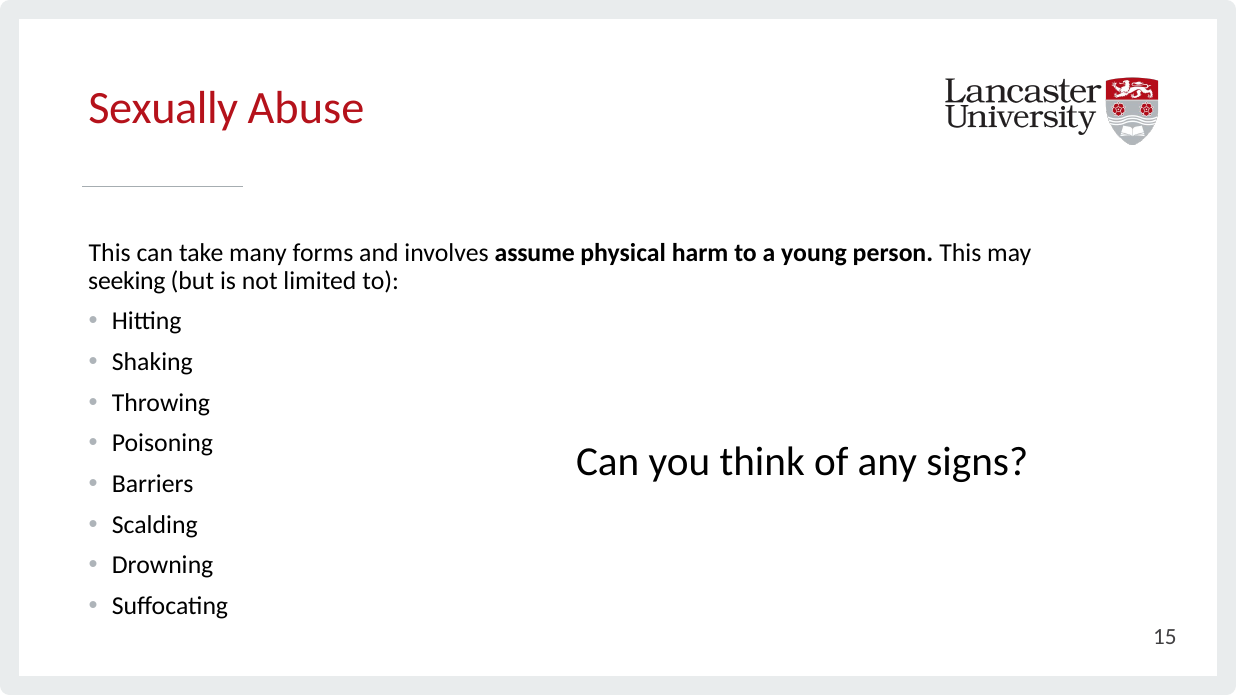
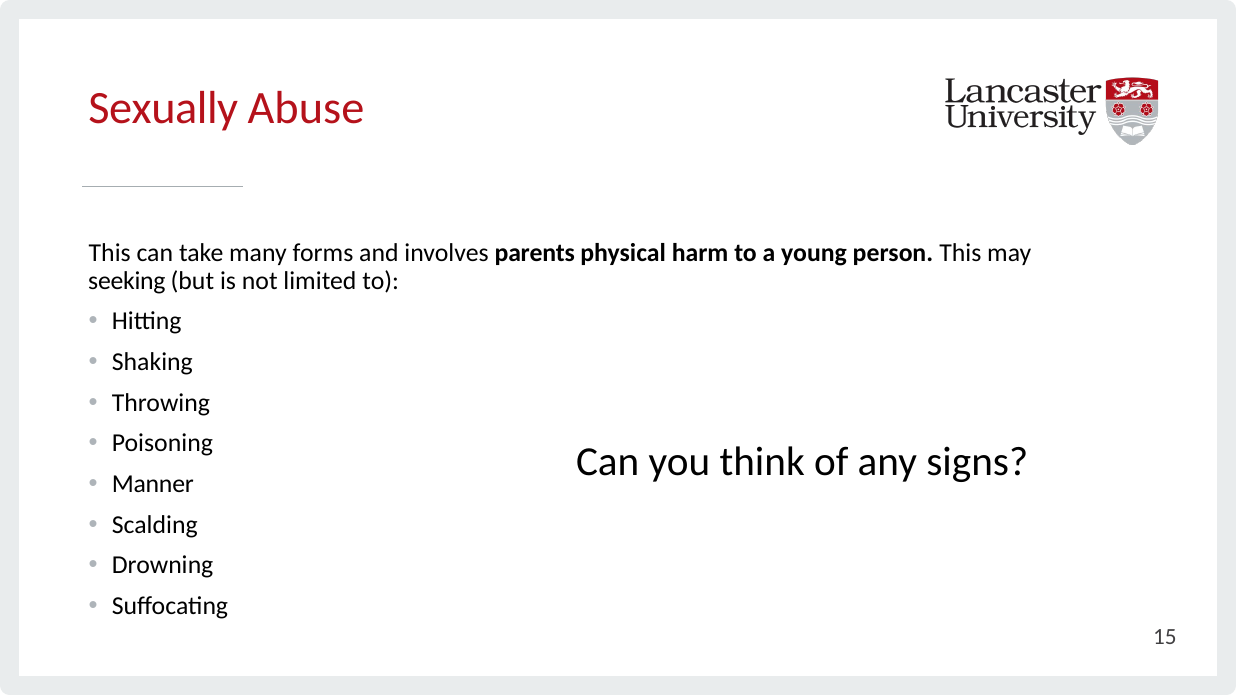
assume: assume -> parents
Barriers: Barriers -> Manner
